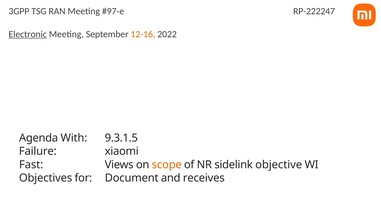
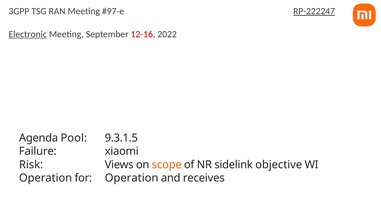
RP-222247 underline: none -> present
12-16 colour: orange -> red
With: With -> Pool
Fast: Fast -> Risk
Objectives at (46, 178): Objectives -> Operation
for Document: Document -> Operation
